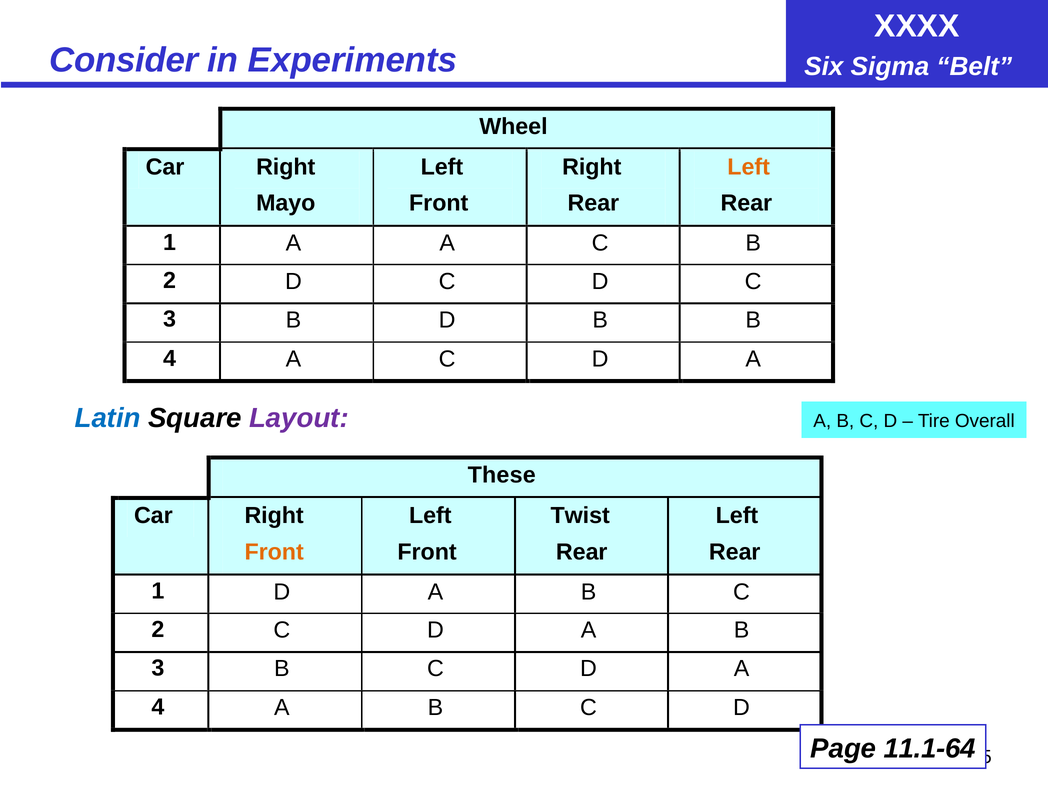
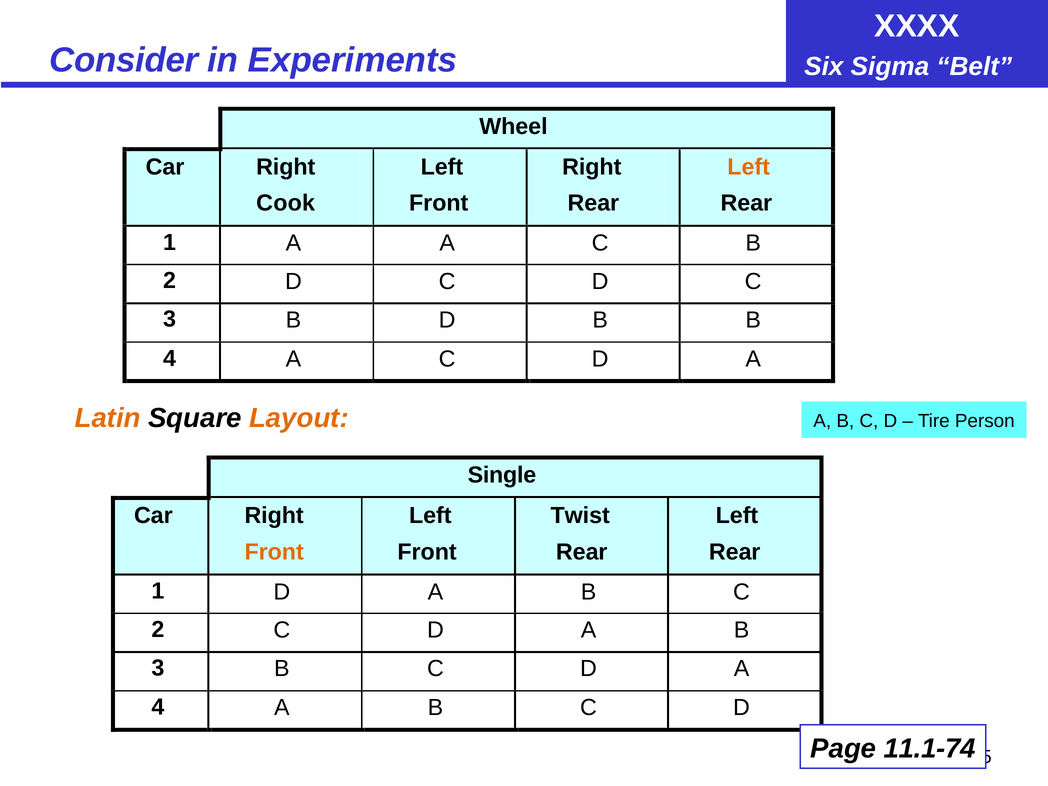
Mayo: Mayo -> Cook
Latin colour: blue -> orange
Layout colour: purple -> orange
Overall: Overall -> Person
These: These -> Single
11.1-64: 11.1-64 -> 11.1-74
